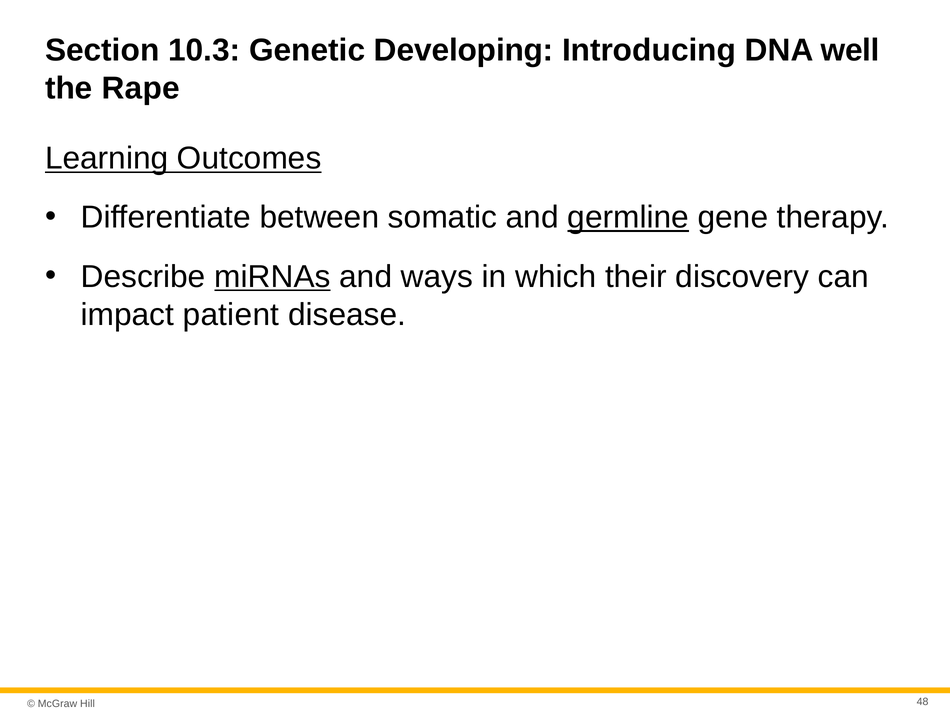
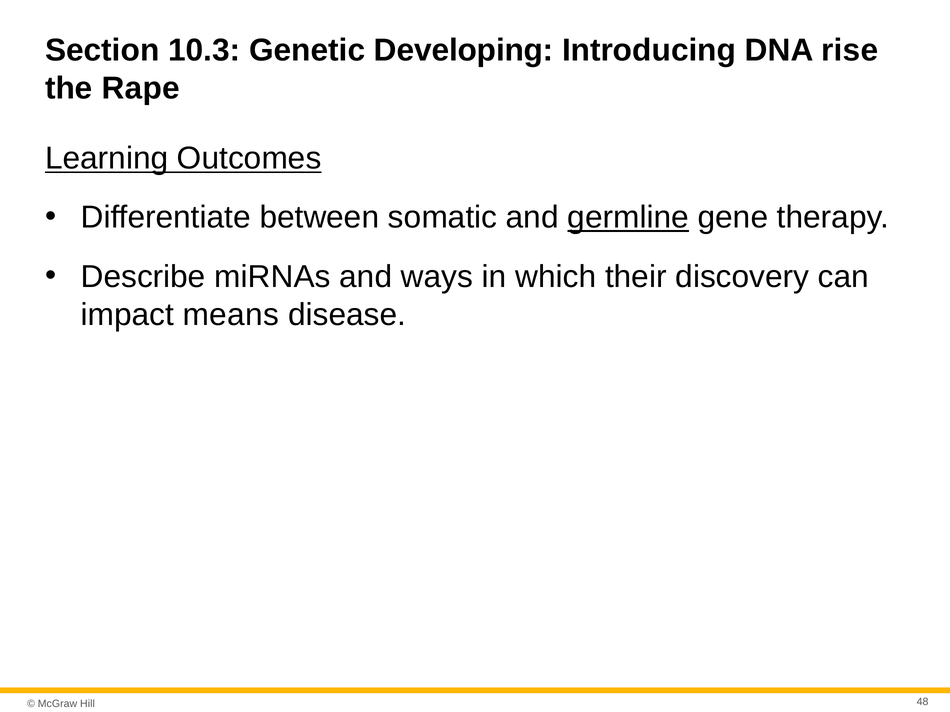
well: well -> rise
miRNAs underline: present -> none
patient: patient -> means
